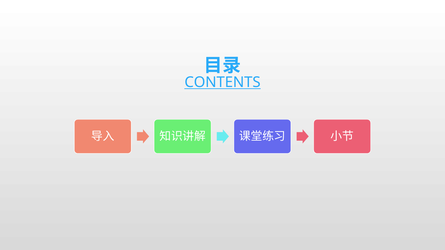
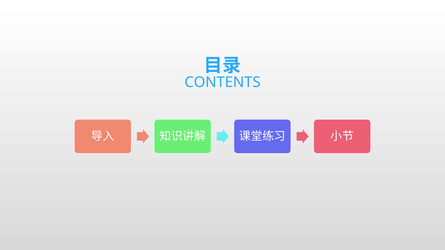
CONTENTS underline: present -> none
